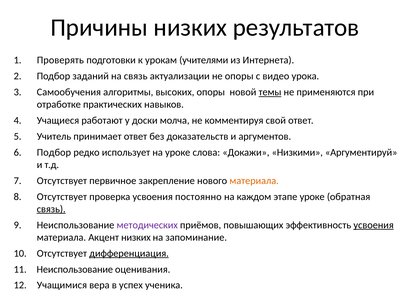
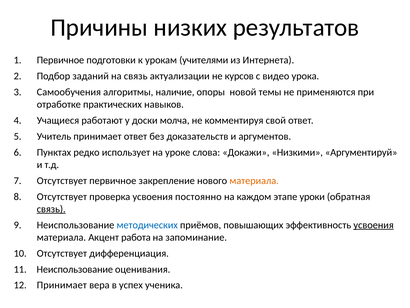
Проверять at (60, 60): Проверять -> Первичное
не опоры: опоры -> курсов
высоких: высоких -> наличие
темы underline: present -> none
Подбор at (54, 152): Подбор -> Пунктах
этапе уроке: уроке -> уроки
методических colour: purple -> blue
Акцент низких: низких -> работа
дифференциация underline: present -> none
Учащимися at (62, 285): Учащимися -> Принимает
